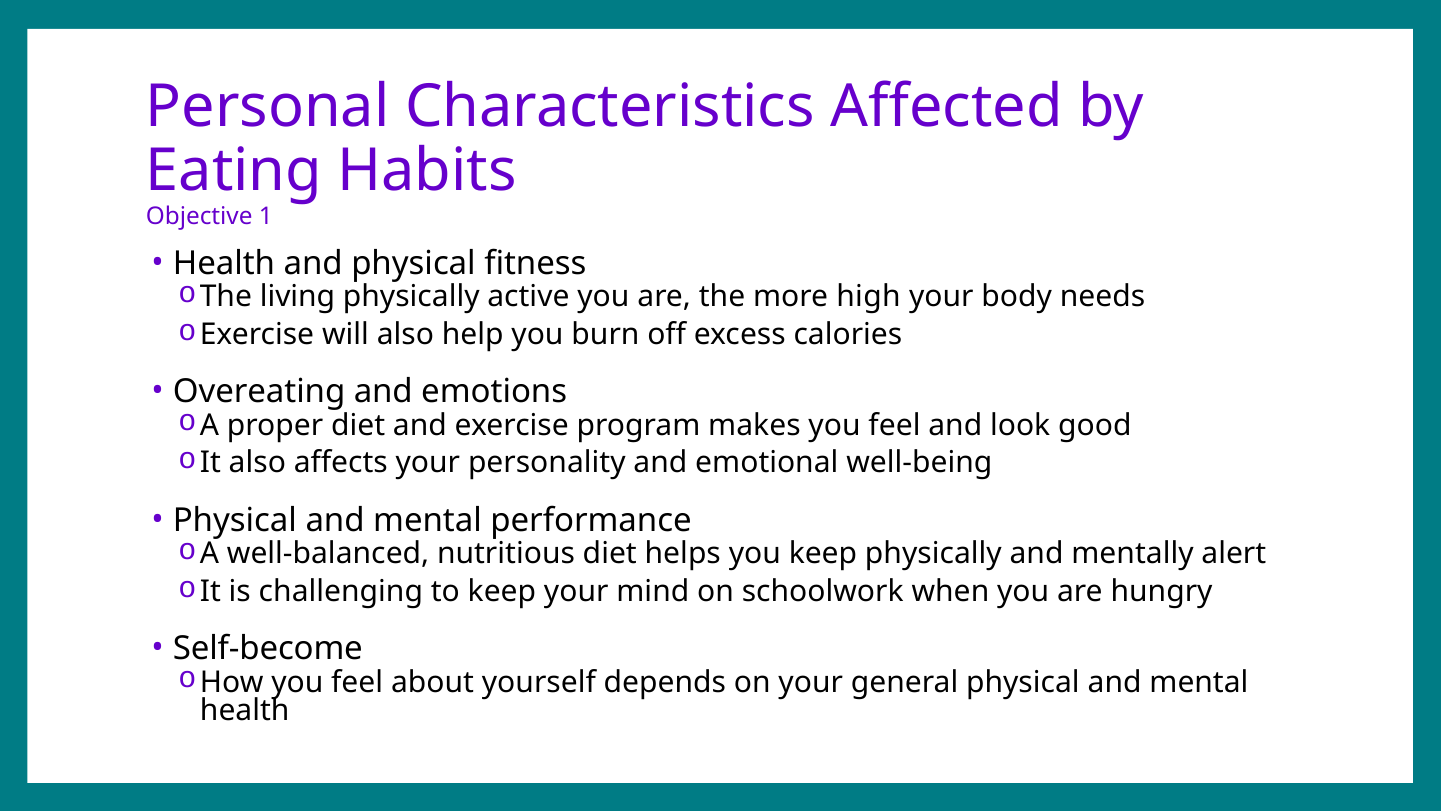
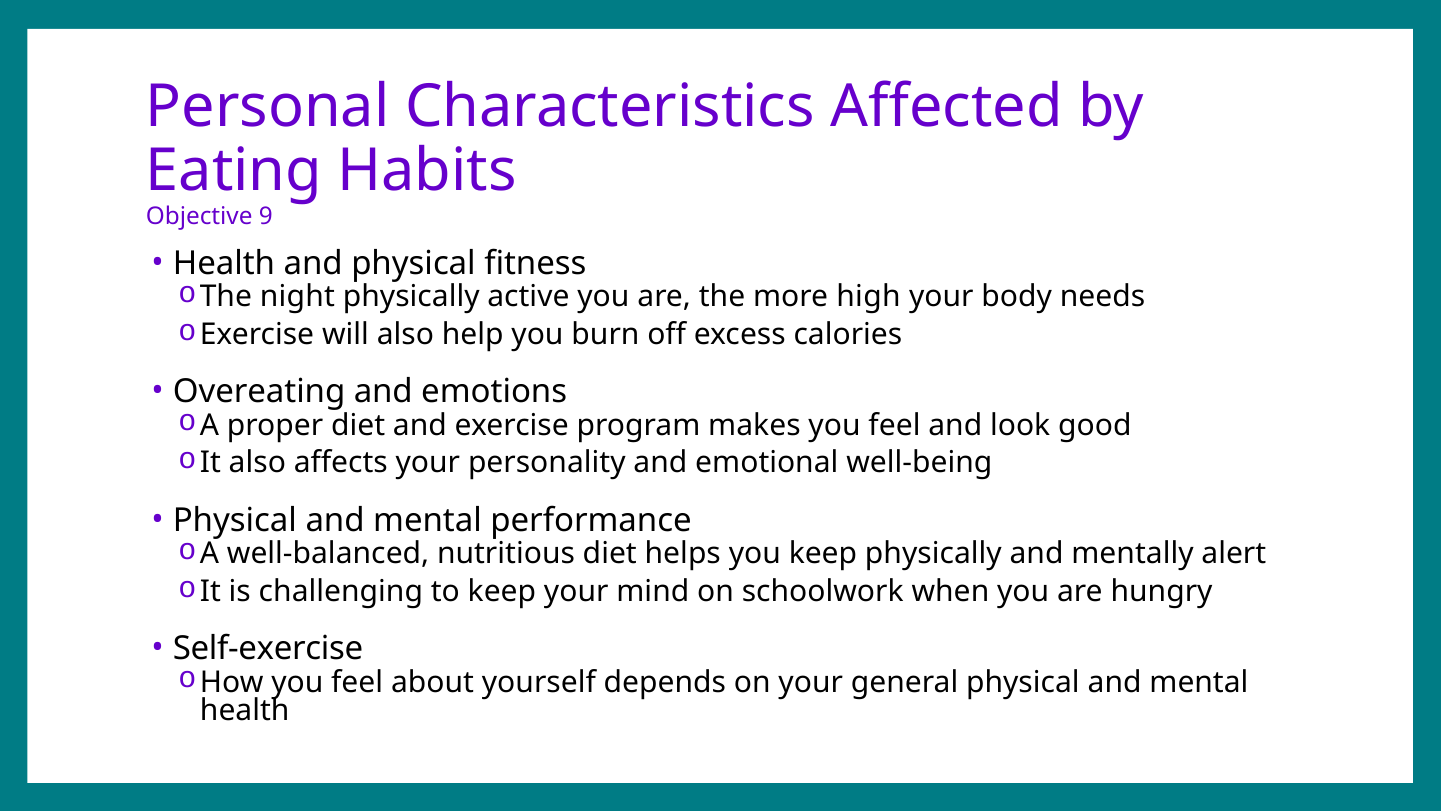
1: 1 -> 9
living: living -> night
Self-become: Self-become -> Self-exercise
